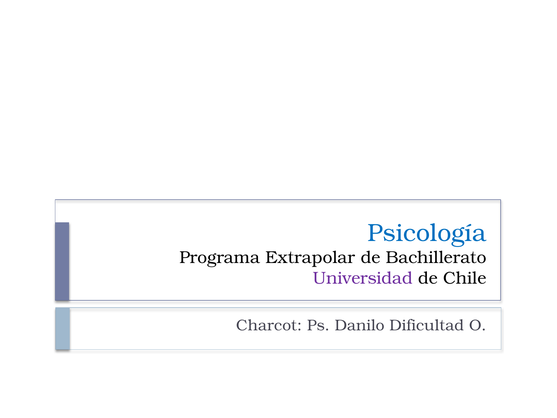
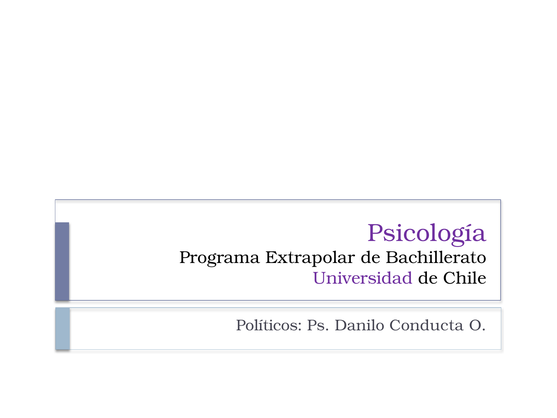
Psicología colour: blue -> purple
Charcot: Charcot -> Políticos
Dificultad: Dificultad -> Conducta
